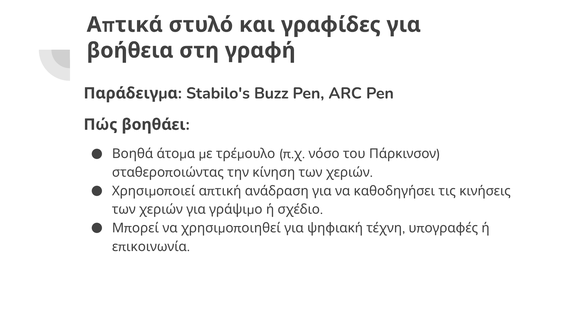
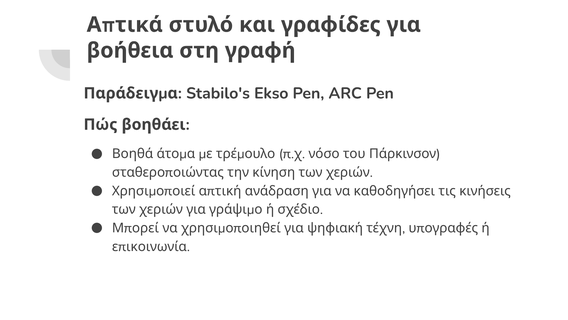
Buzz: Buzz -> Ekso
